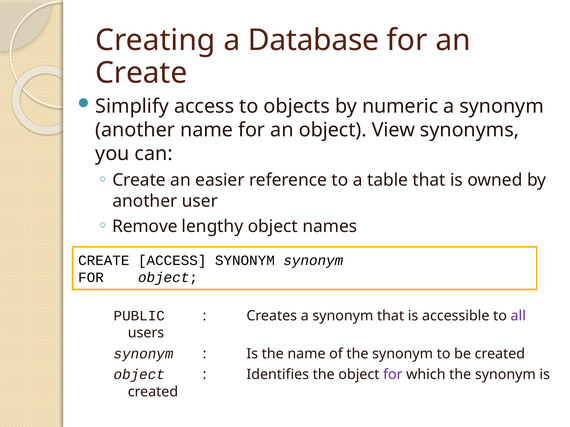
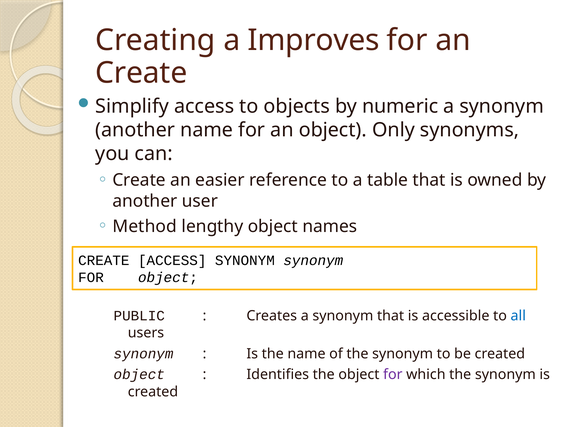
Database: Database -> Improves
View: View -> Only
Remove: Remove -> Method
all colour: purple -> blue
